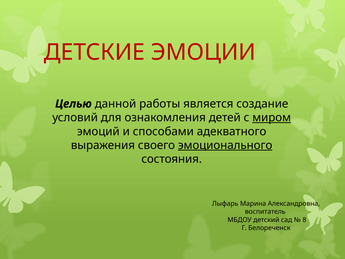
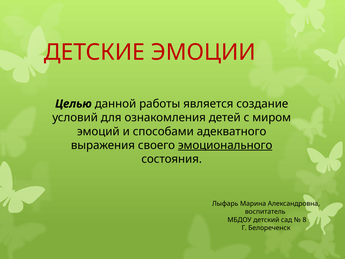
миром underline: present -> none
